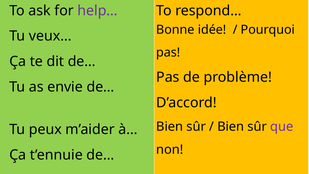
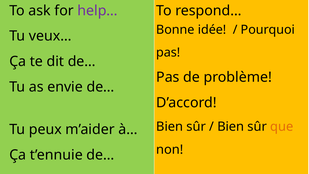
que colour: purple -> orange
